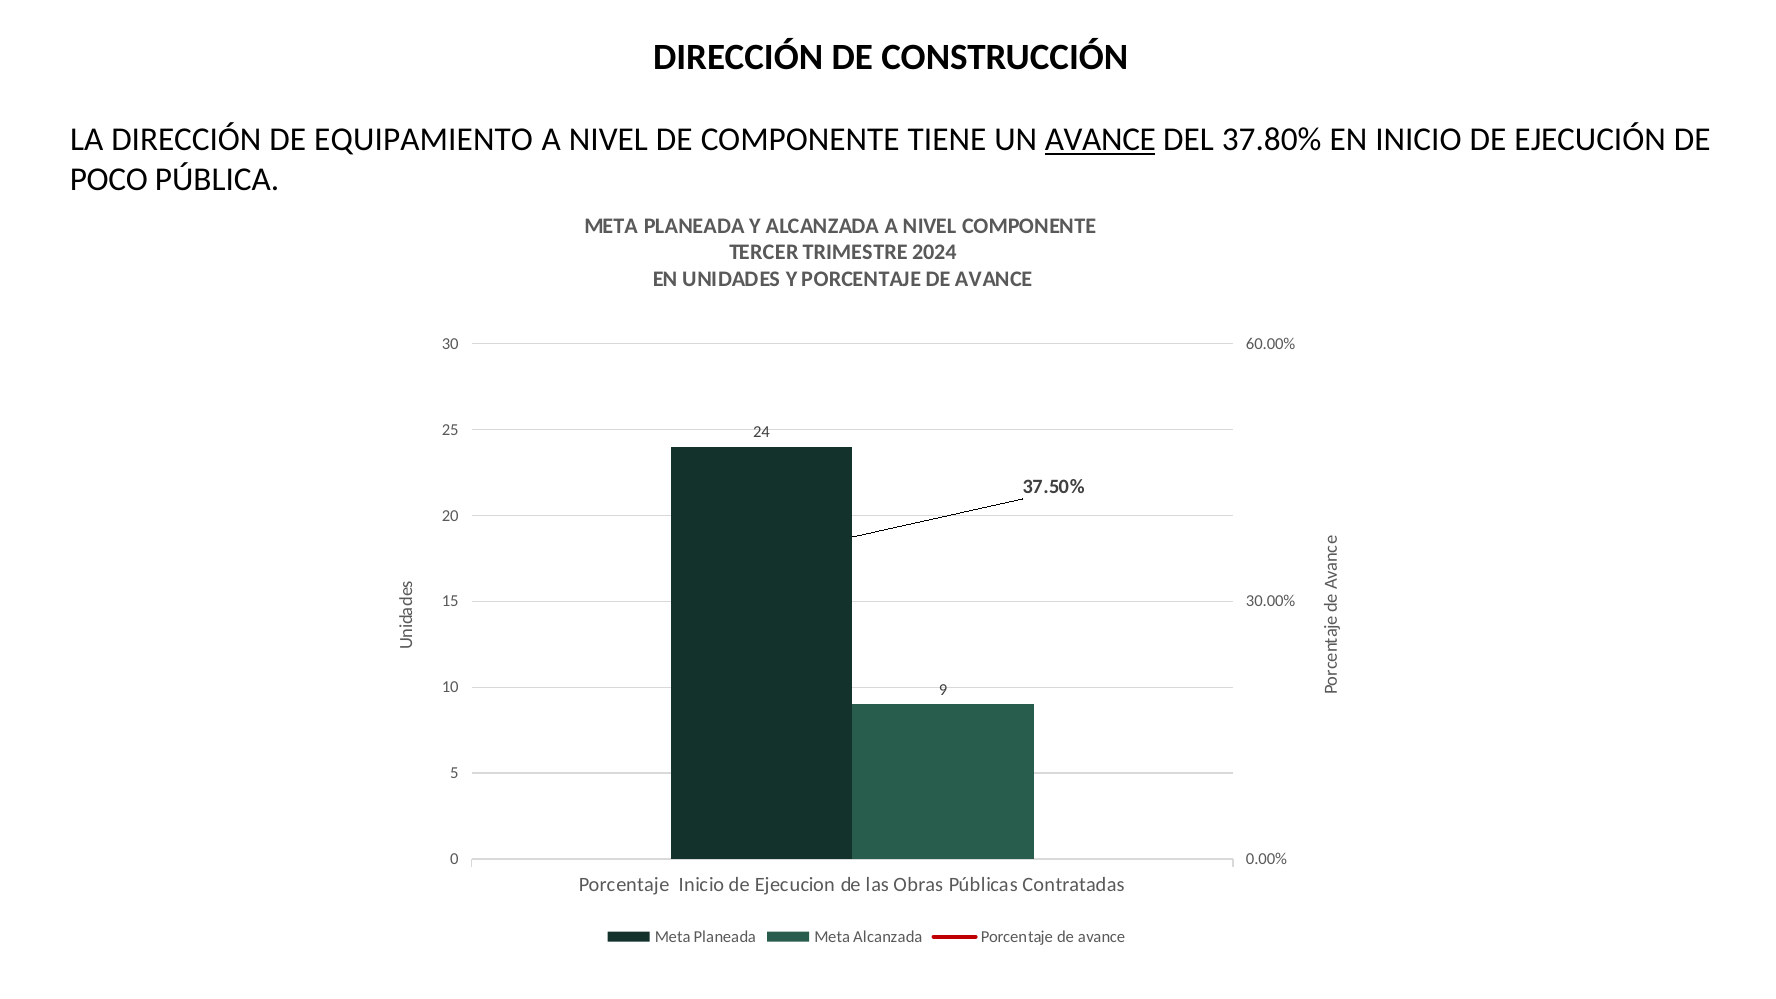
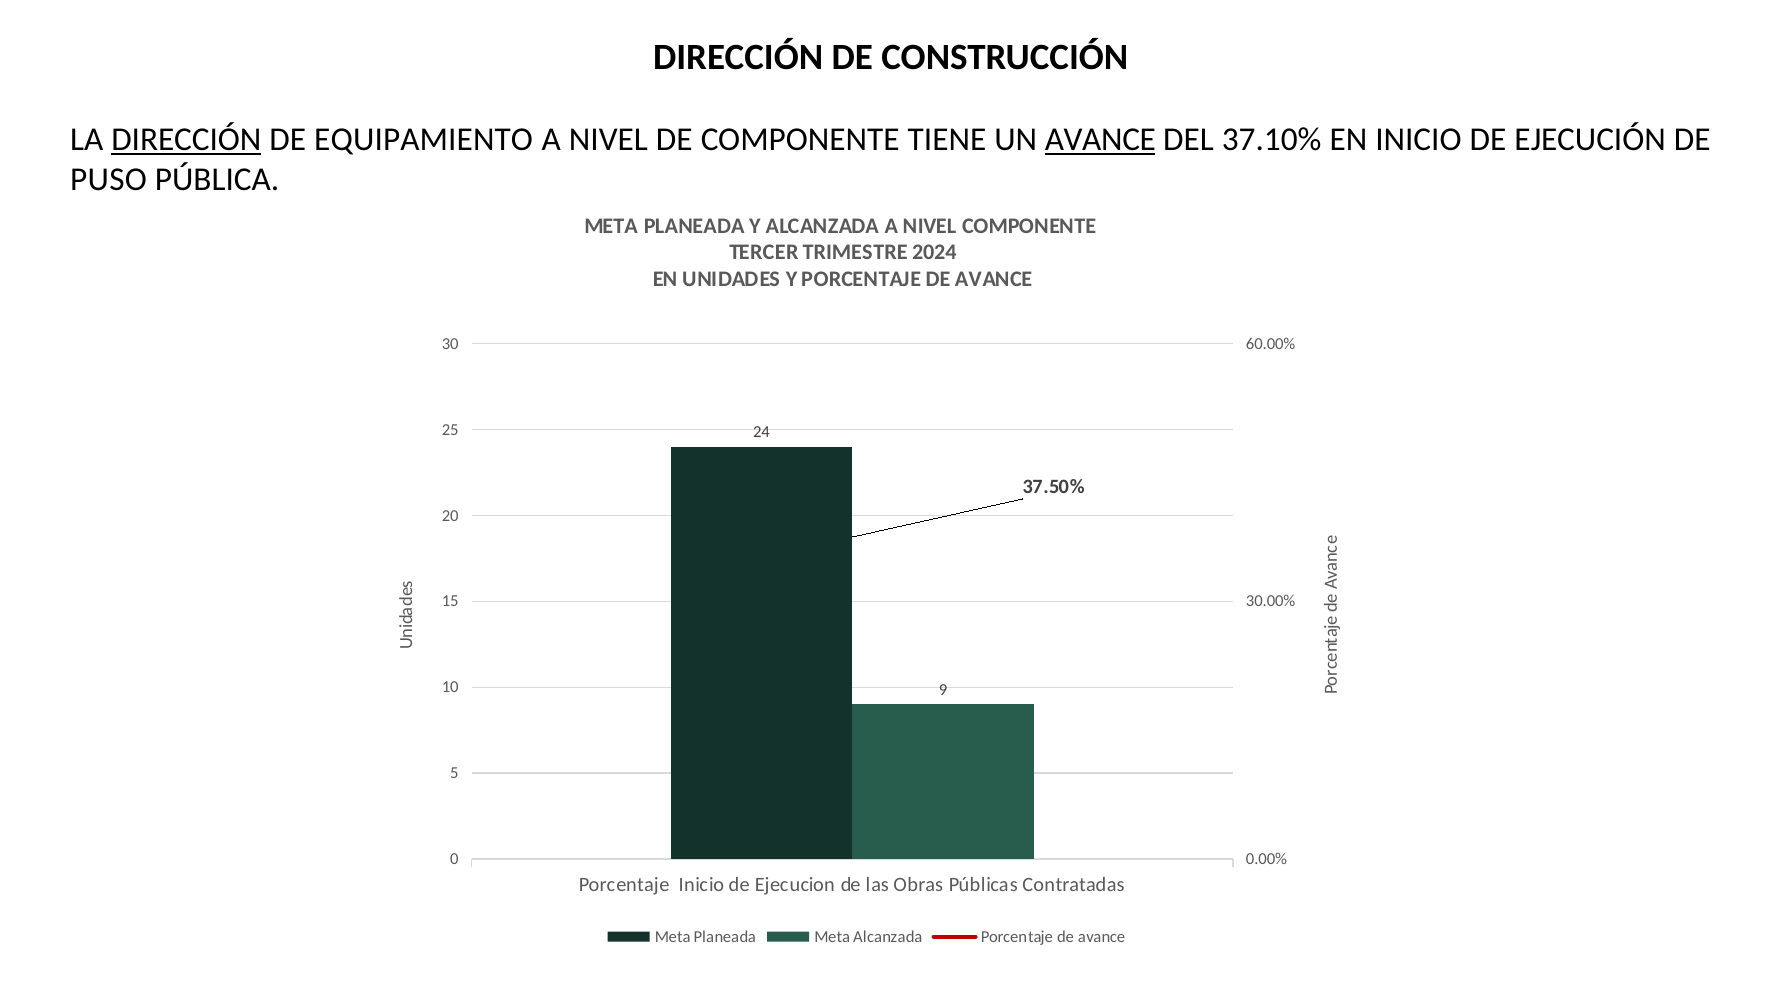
DIRECCIÓN at (186, 139) underline: none -> present
37.80%: 37.80% -> 37.10%
POCO: POCO -> PUSO
